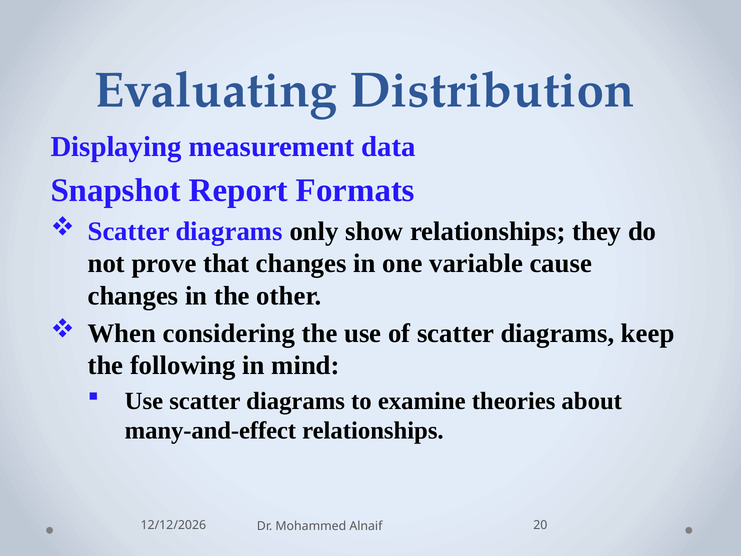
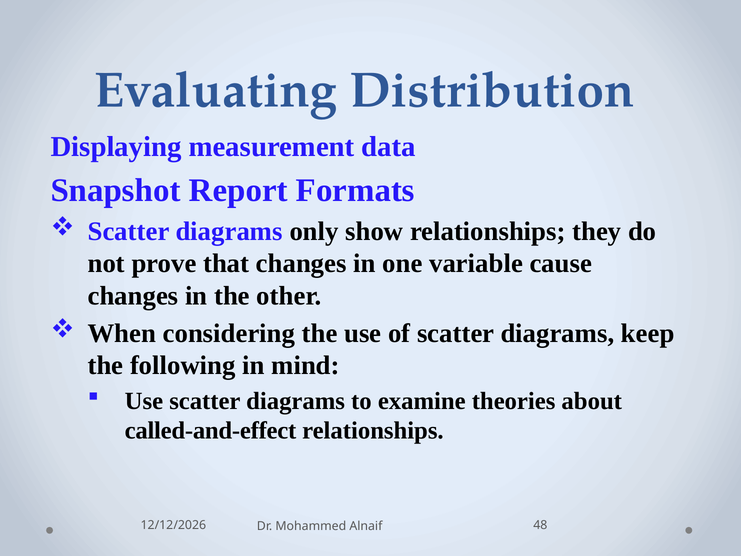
many-and-effect: many-and-effect -> called-and-effect
20: 20 -> 48
